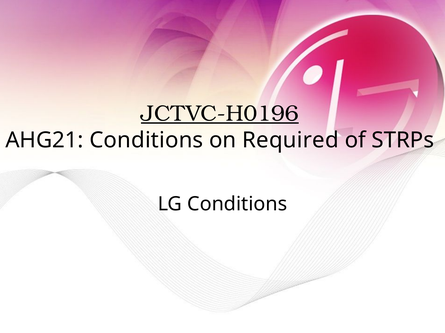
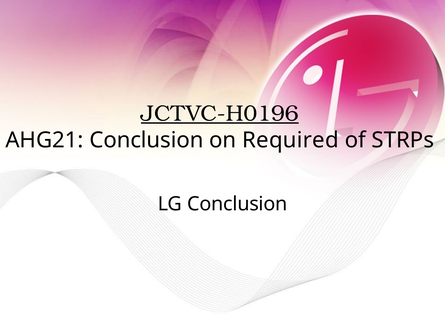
AHG21 Conditions: Conditions -> Conclusion
LG Conditions: Conditions -> Conclusion
